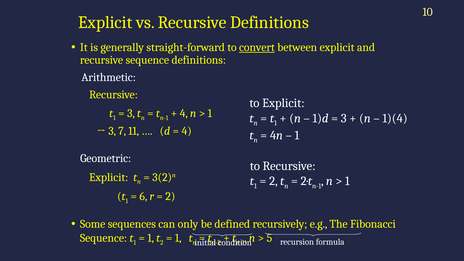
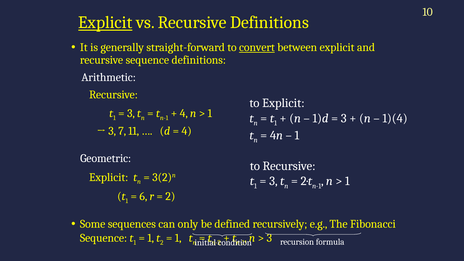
Explicit at (105, 23) underline: none -> present
2 at (273, 181): 2 -> 3
5 at (269, 238): 5 -> 3
